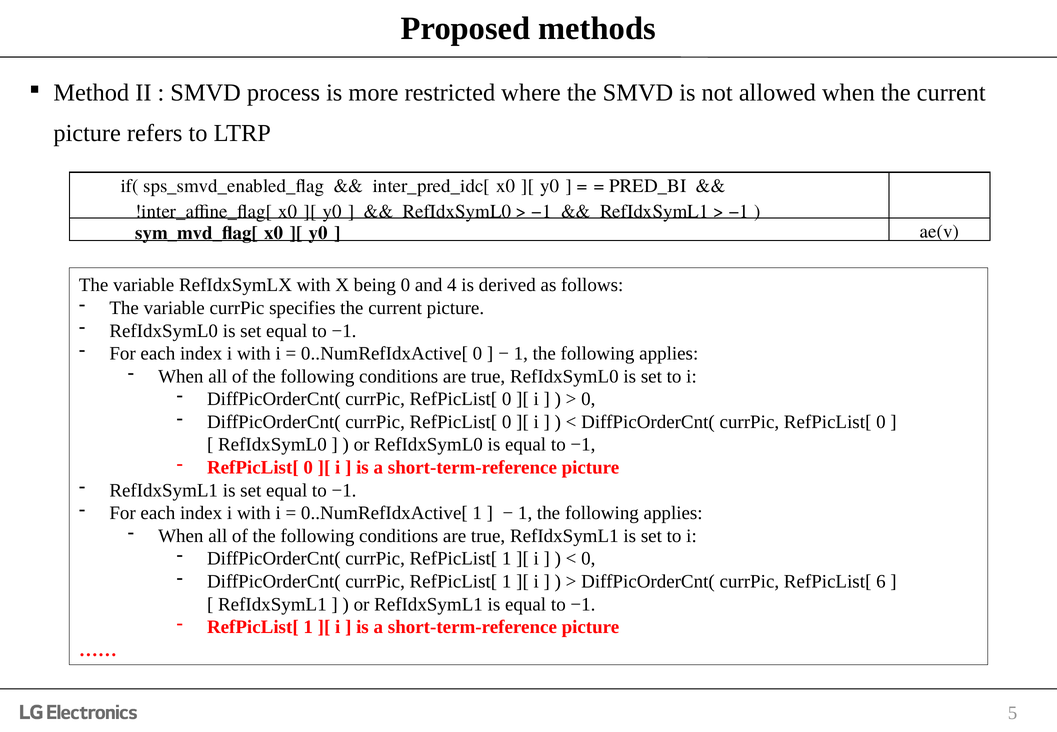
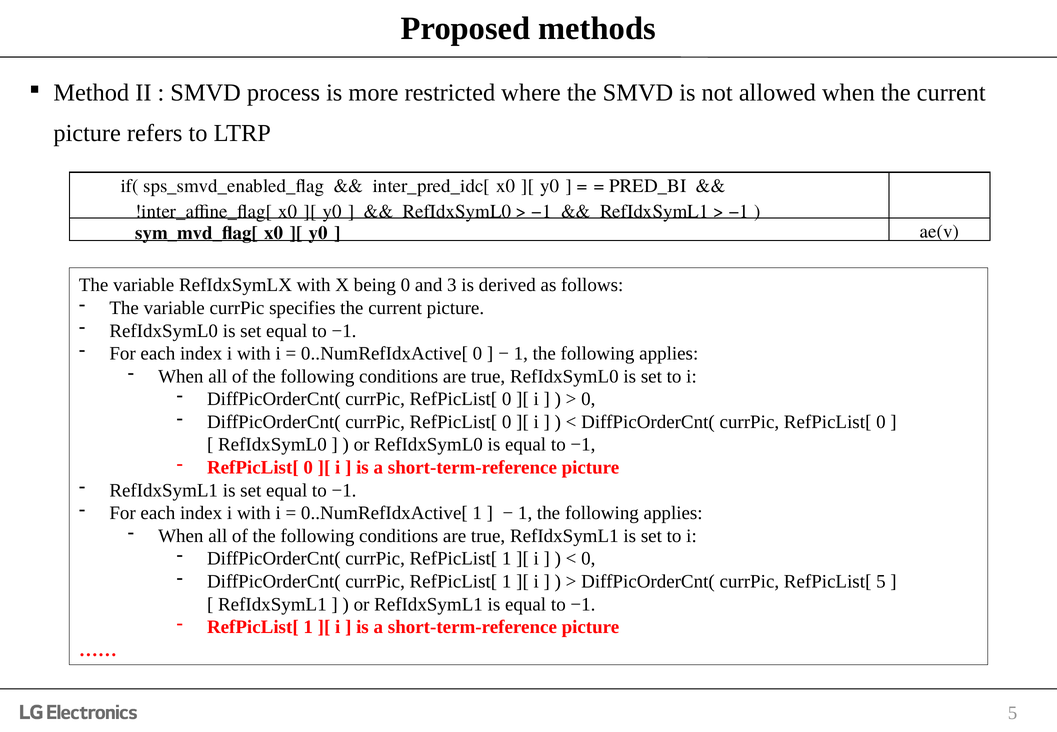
4: 4 -> 3
RefPicList[ 6: 6 -> 5
